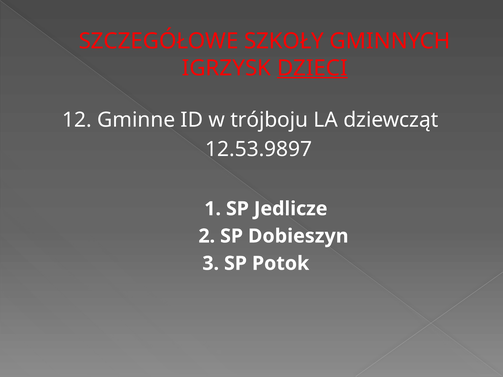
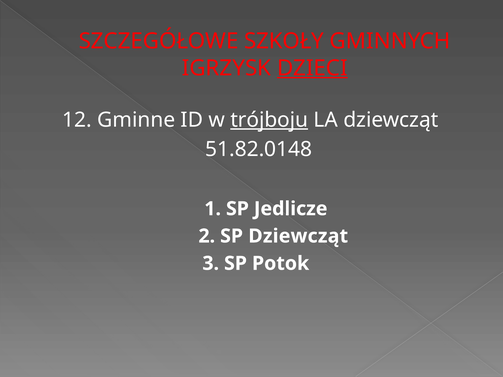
trójboju underline: none -> present
12.53.9897: 12.53.9897 -> 51.82.0148
SP Dobieszyn: Dobieszyn -> Dziewcząt
